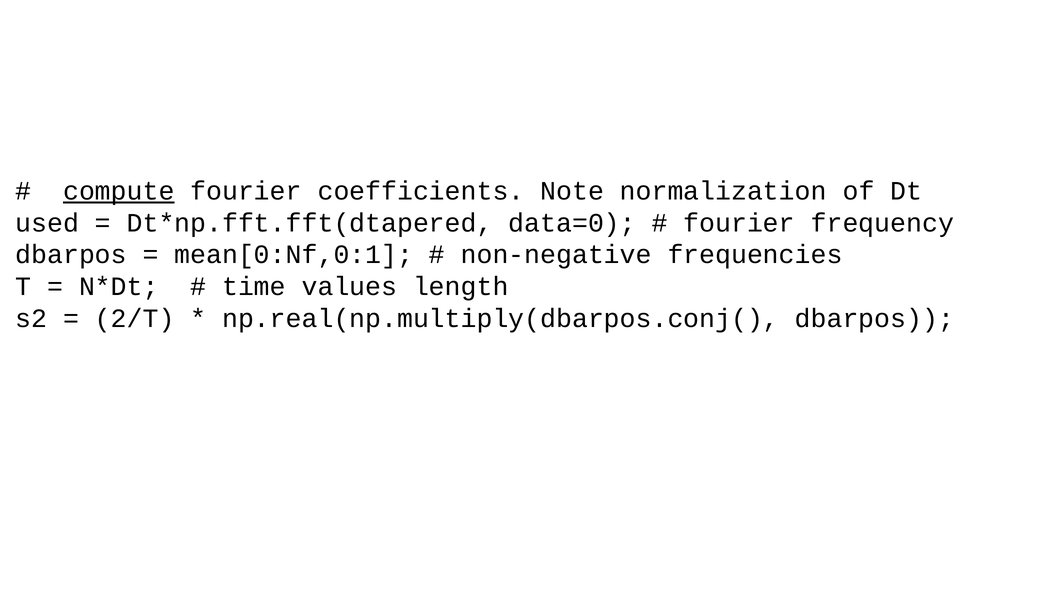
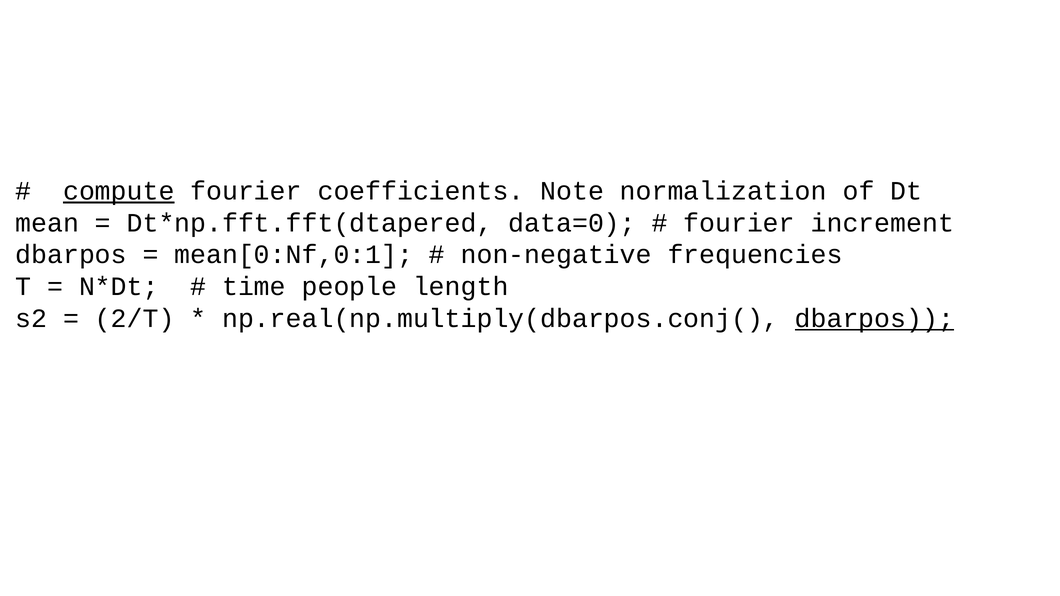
used: used -> mean
frequency: frequency -> increment
values: values -> people
dbarpos at (874, 318) underline: none -> present
